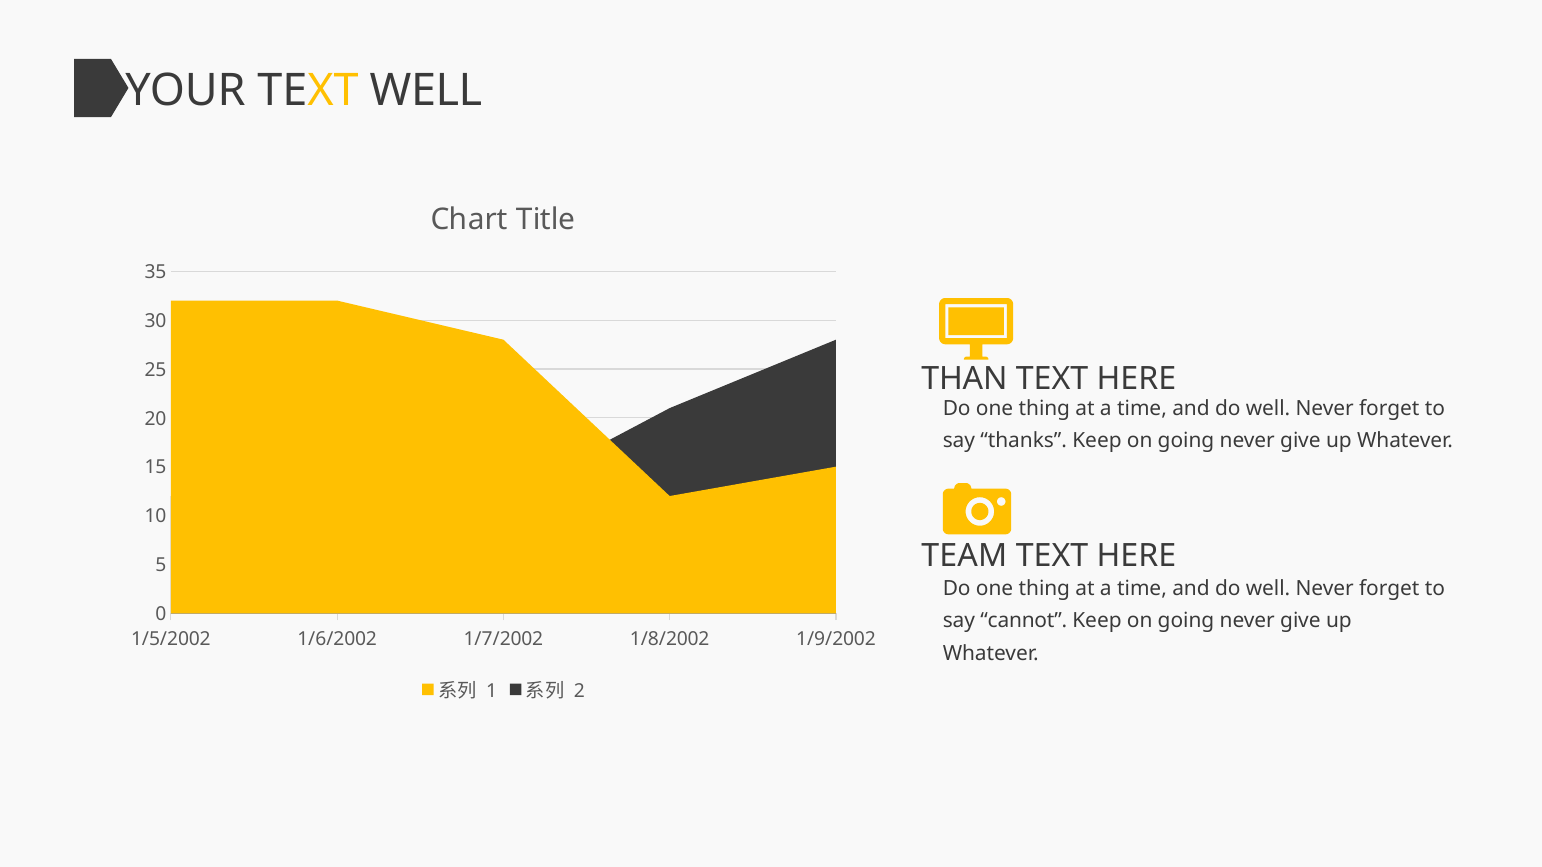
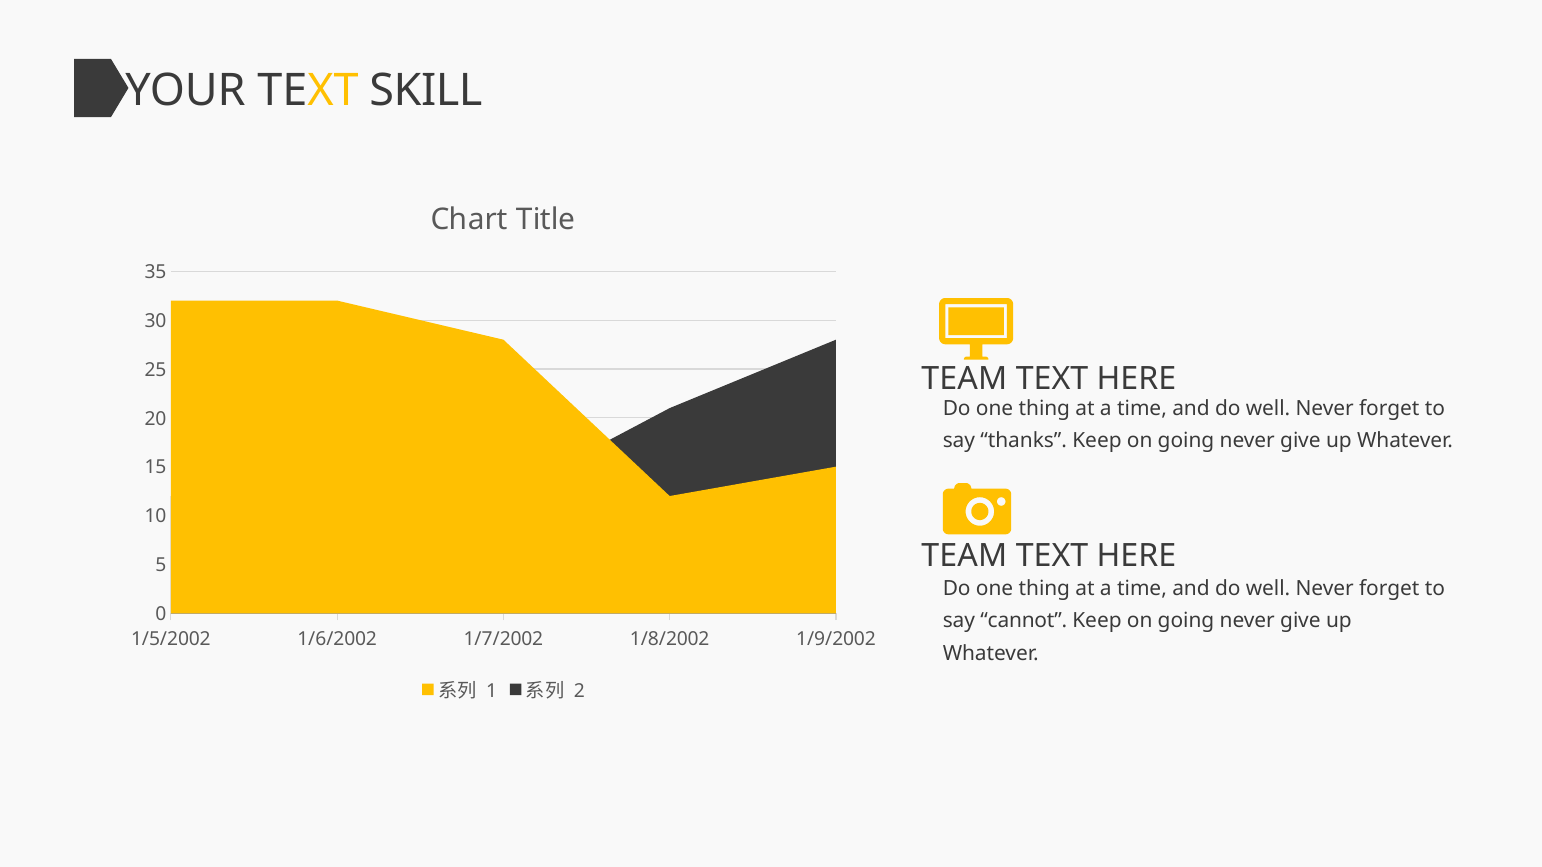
TEXT WELL: WELL -> SKILL
THAN at (964, 379): THAN -> TEAM
